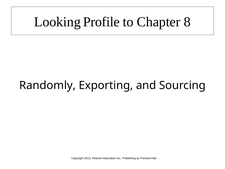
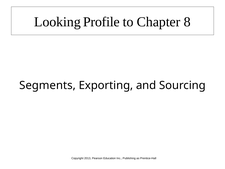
Randomly: Randomly -> Segments
